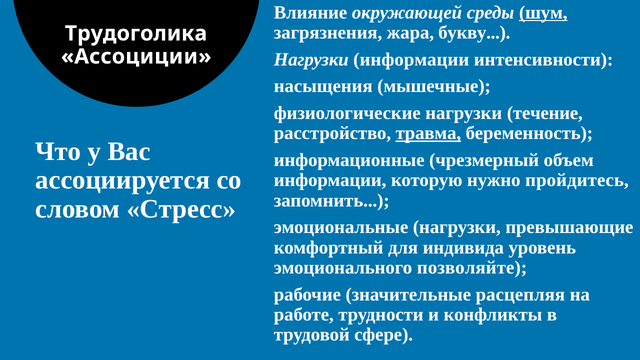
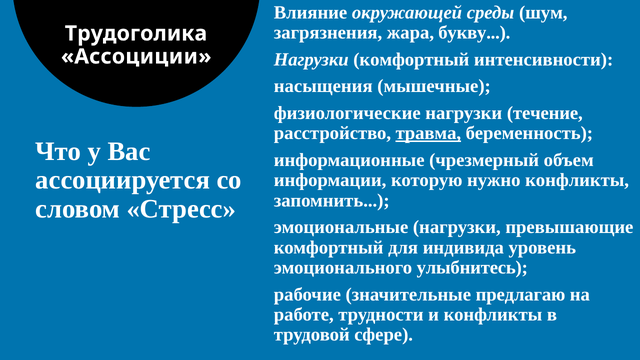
шум underline: present -> none
Нагрузки информации: информации -> комфортный
нужно пройдитесь: пройдитесь -> конфликты
позволяйте: позволяйте -> улыбнитесь
расцепляя: расцепляя -> предлагаю
